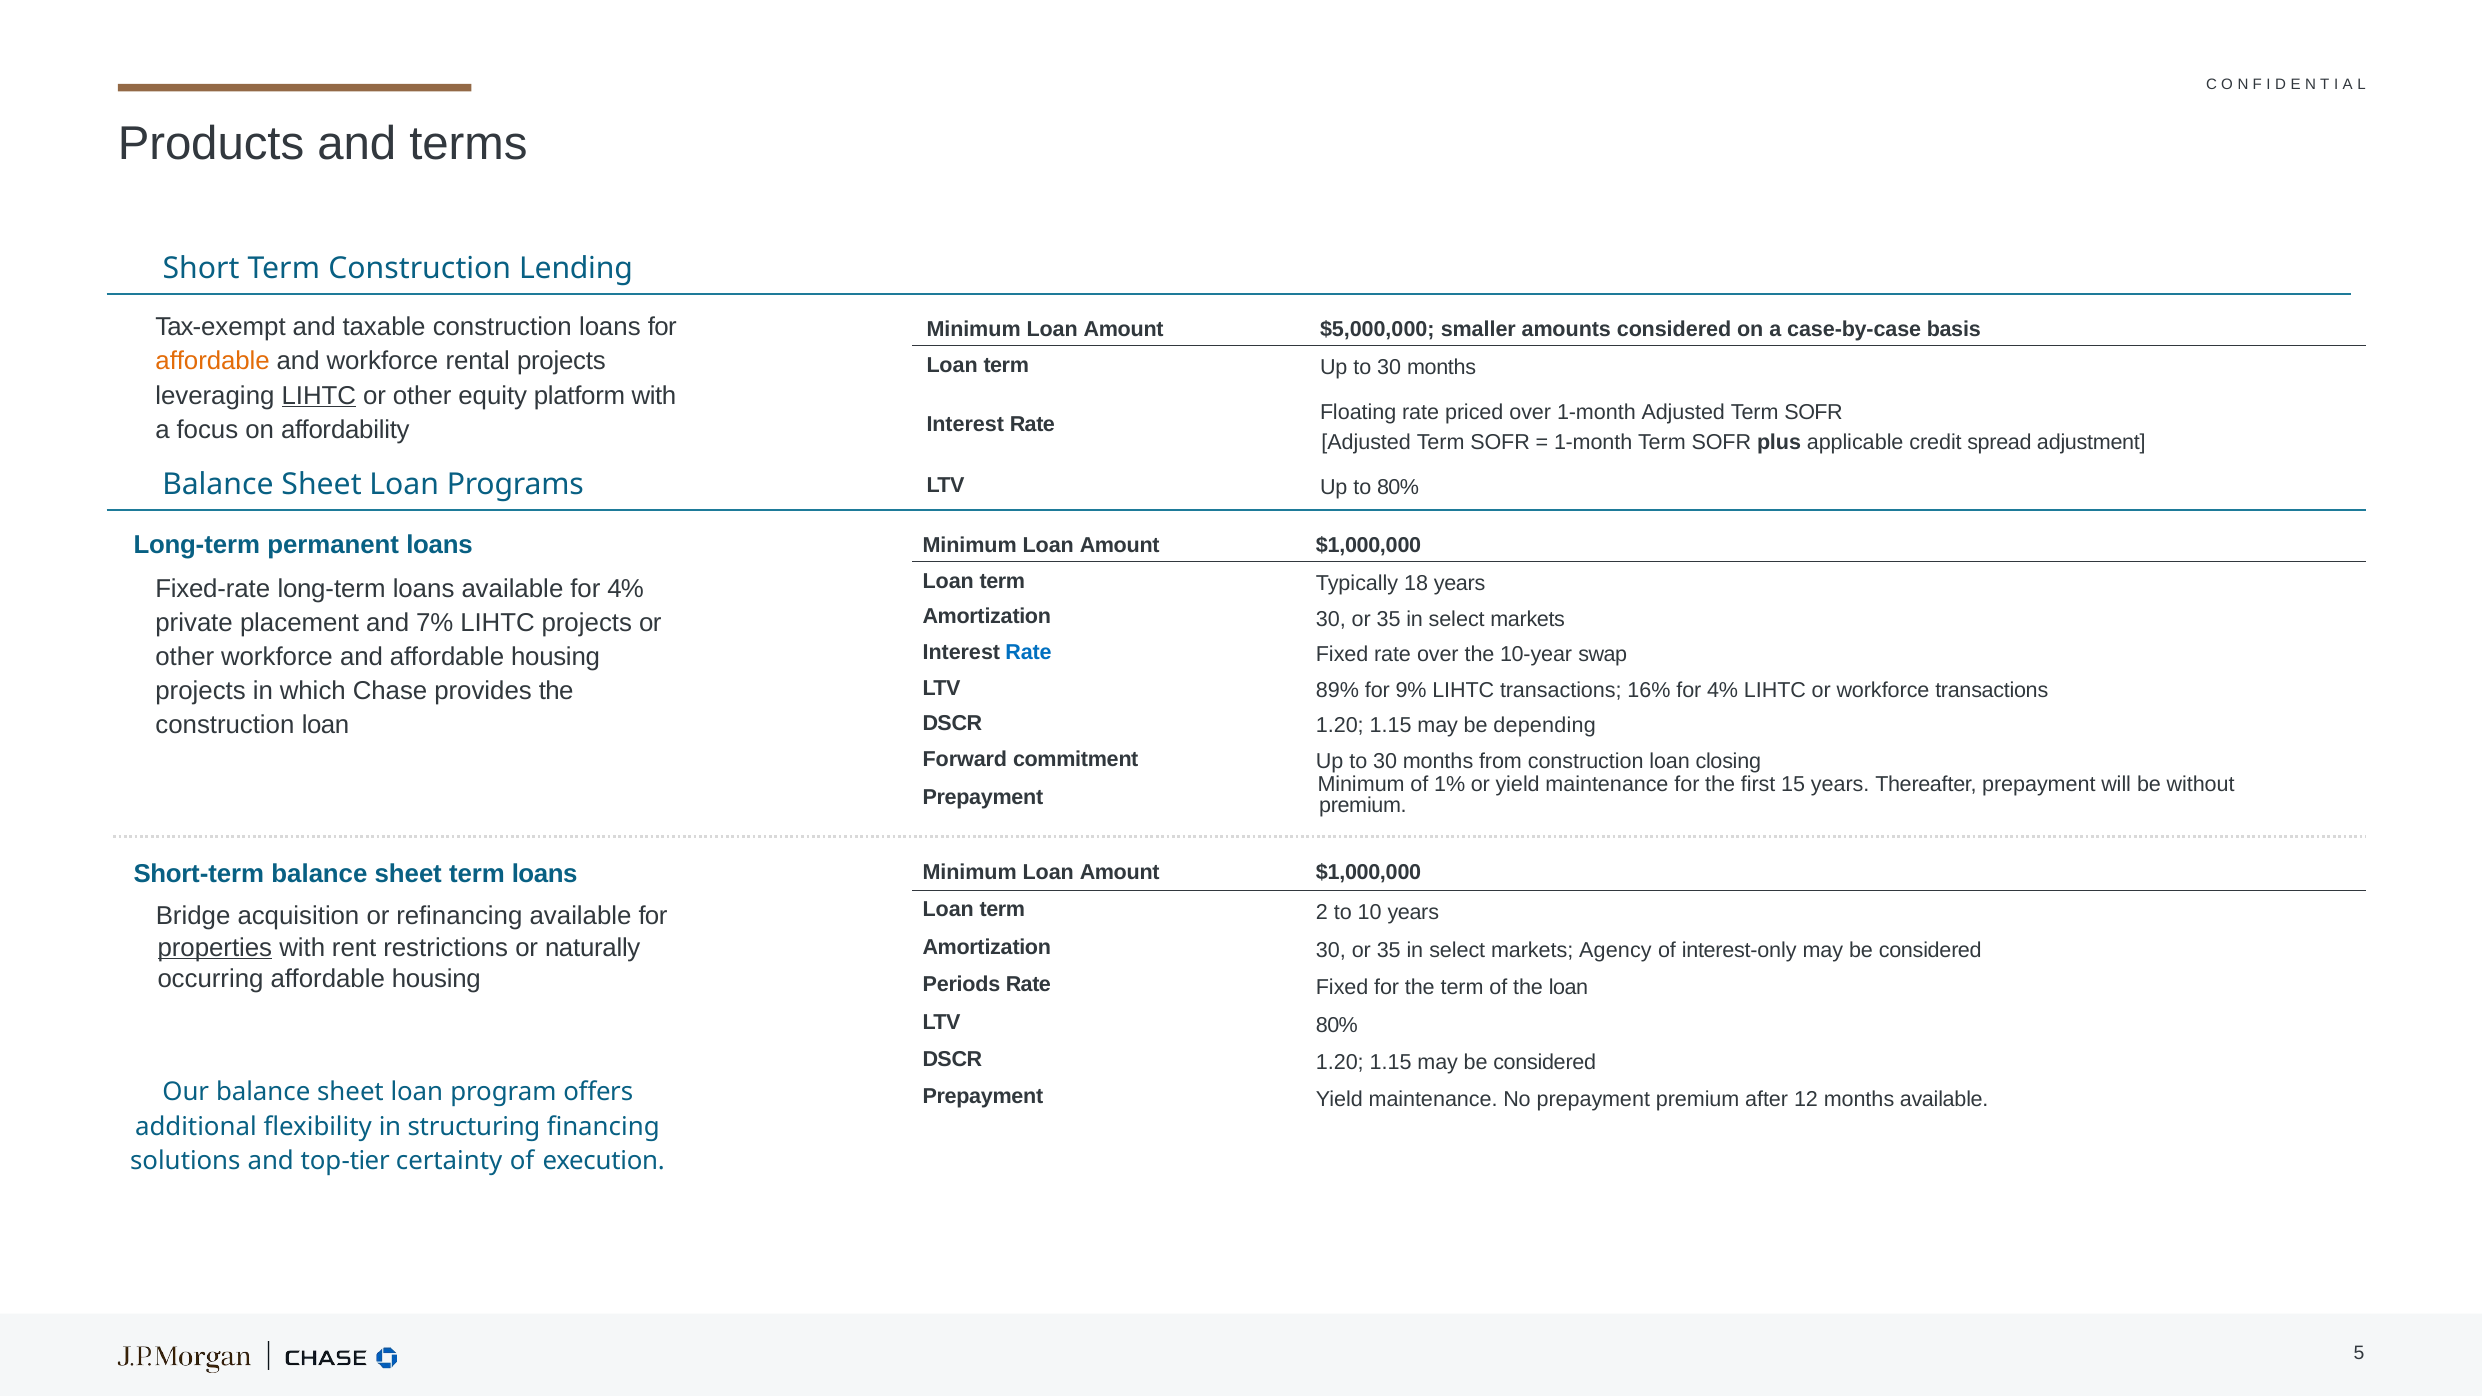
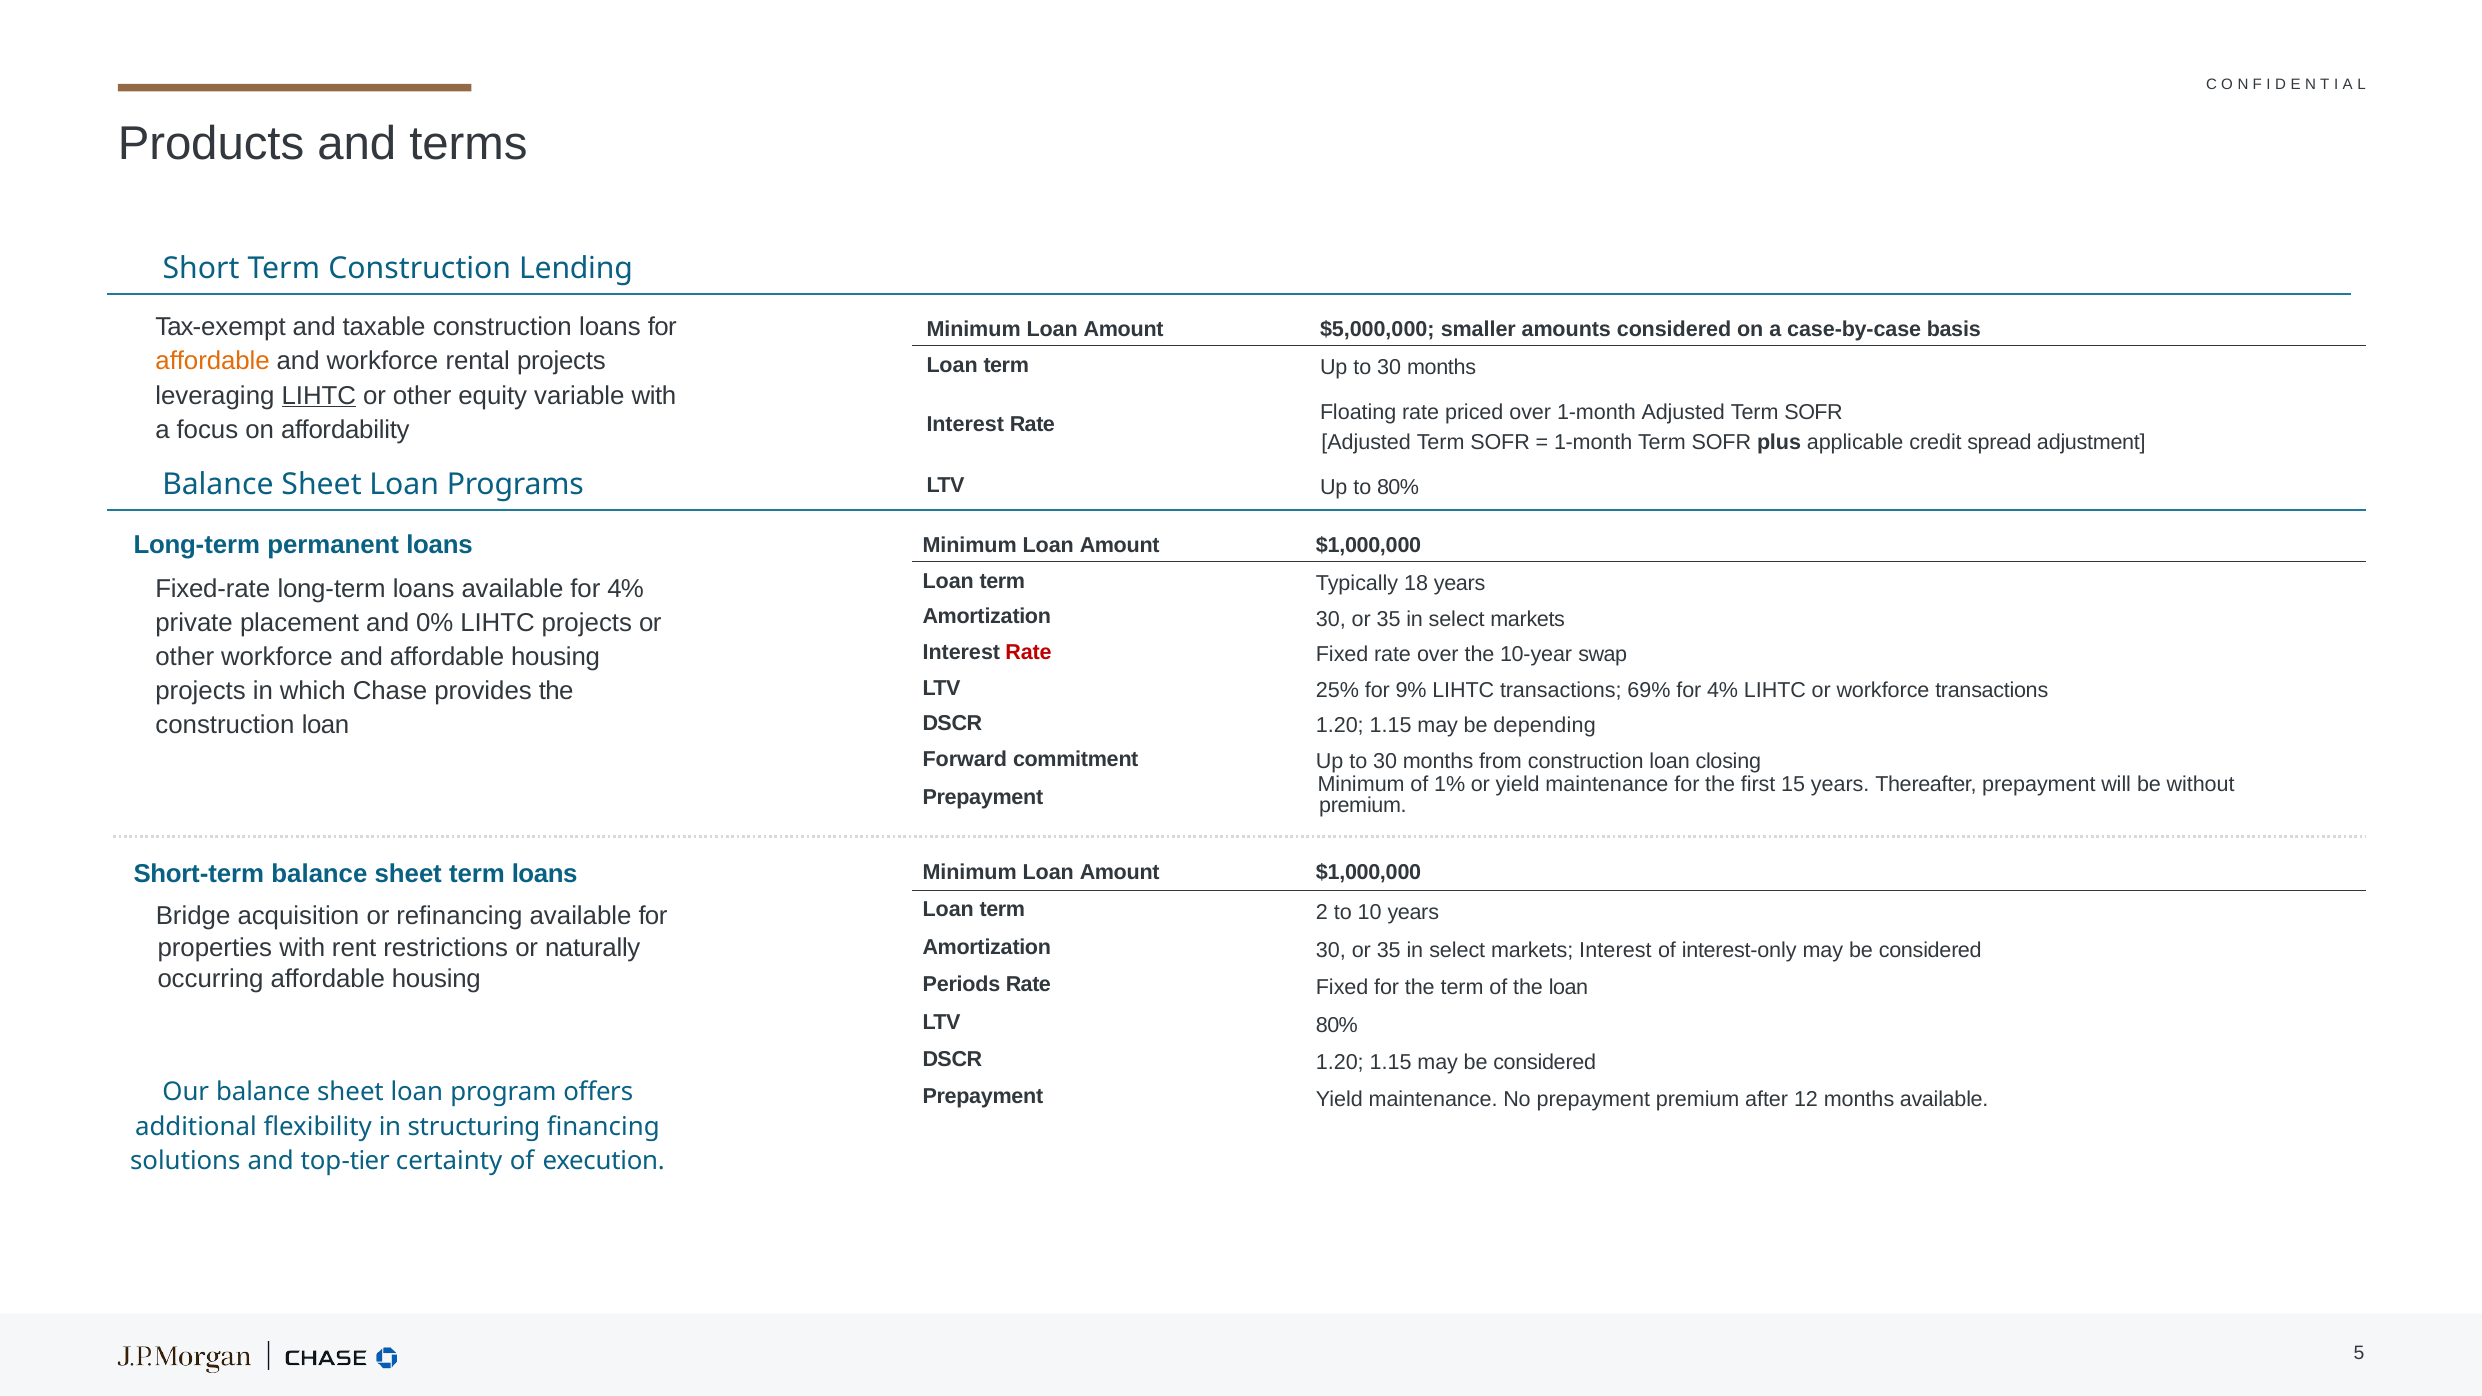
platform: platform -> variable
7%: 7% -> 0%
Rate at (1029, 652) colour: blue -> red
89%: 89% -> 25%
16%: 16% -> 69%
properties underline: present -> none
Agency at (1615, 950): Agency -> Interest
